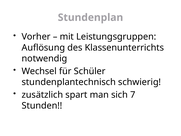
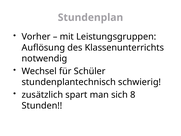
7: 7 -> 8
